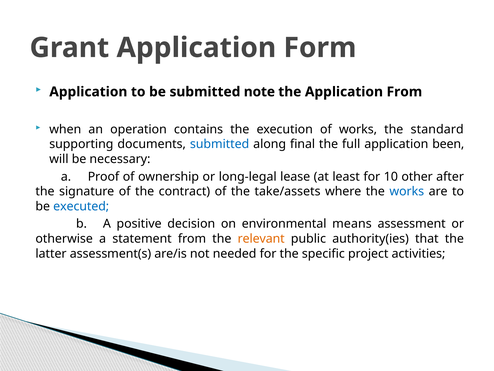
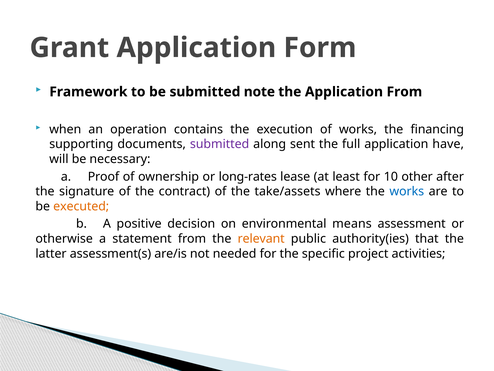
Application at (88, 92): Application -> Framework
standard: standard -> financing
submitted at (220, 144) colour: blue -> purple
final: final -> sent
been: been -> have
long-legal: long-legal -> long-rates
executed colour: blue -> orange
